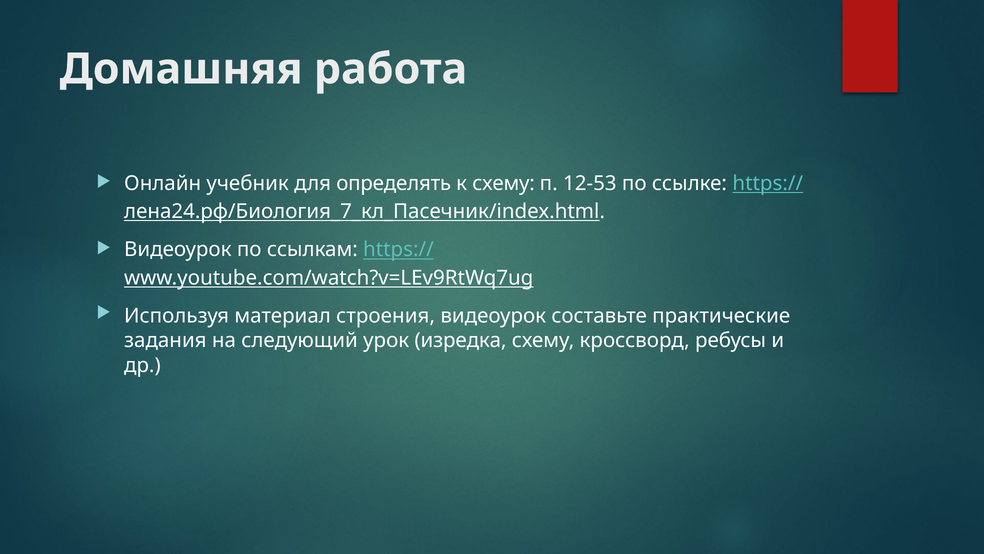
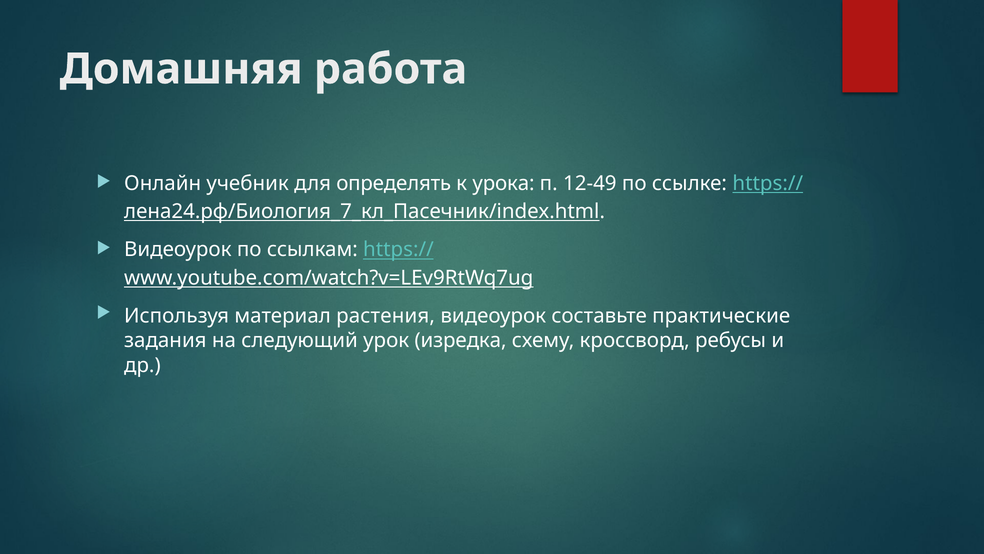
к схему: схему -> урока
12-53: 12-53 -> 12-49
строения: строения -> растения
